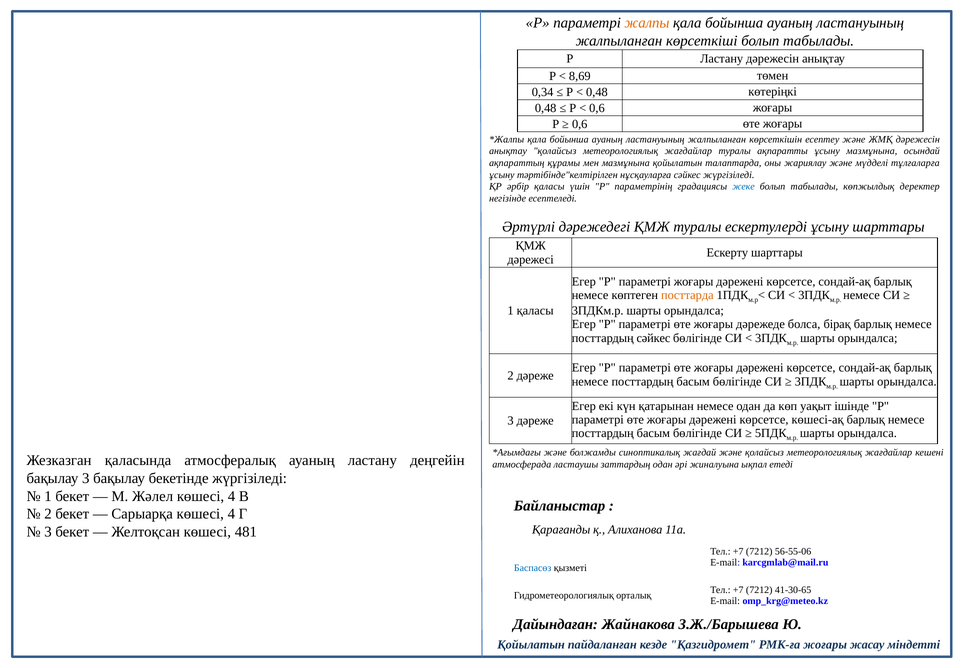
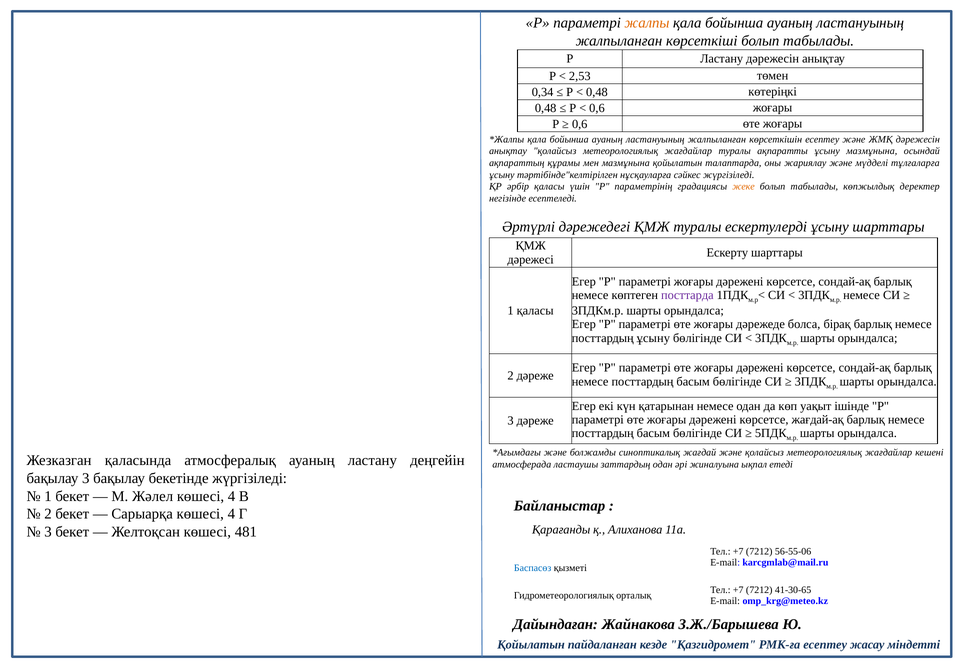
8,69: 8,69 -> 2,53
жеке colour: blue -> orange
посттарда colour: orange -> purple
посттардың сәйкес: сәйкес -> ұсыну
көшесі-ақ: көшесі-ақ -> жағдай-ақ
РМК-ға жоғары: жоғары -> есептеу
